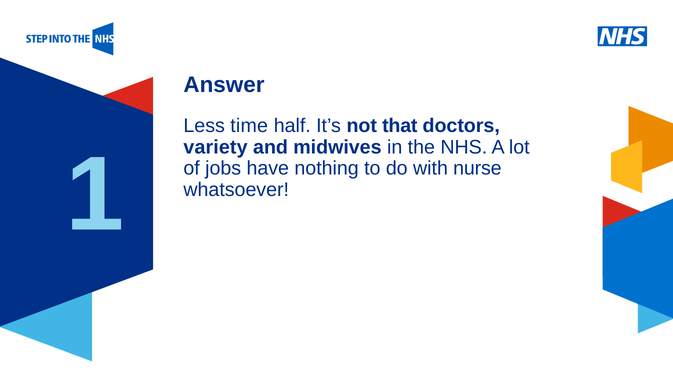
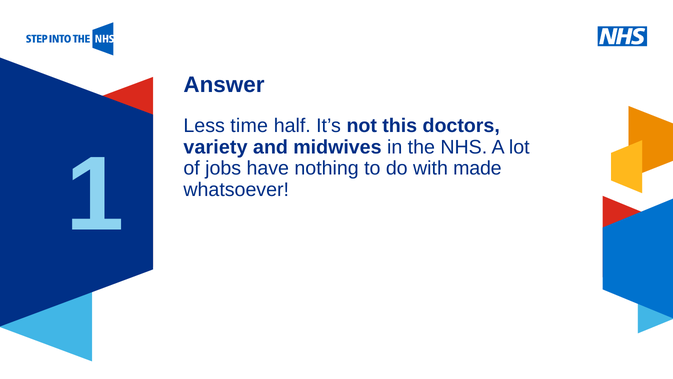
that: that -> this
nurse: nurse -> made
